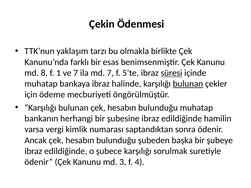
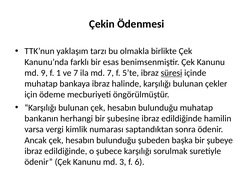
8: 8 -> 9
bulunan at (188, 84) underline: present -> none
4: 4 -> 6
